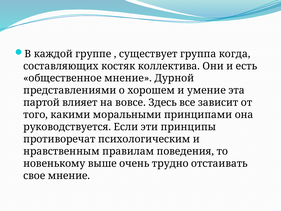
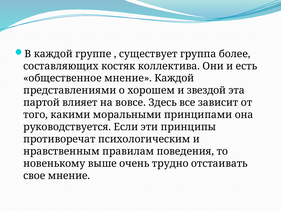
когда: когда -> более
мнение Дурной: Дурной -> Каждой
умение: умение -> звездой
